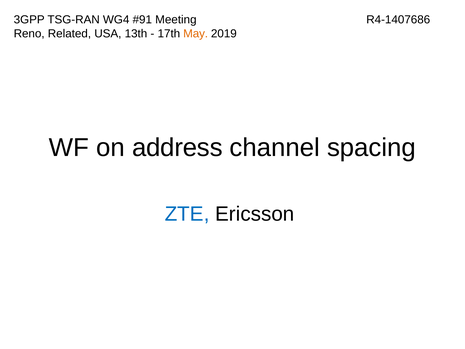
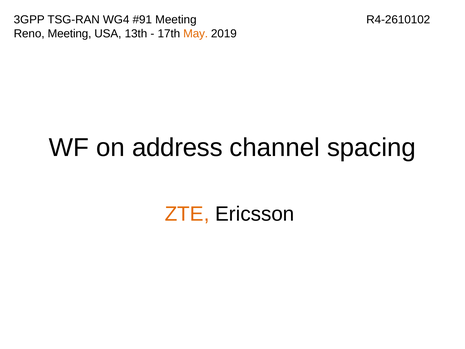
R4-1407686: R4-1407686 -> R4-2610102
Reno Related: Related -> Meeting
ZTE colour: blue -> orange
